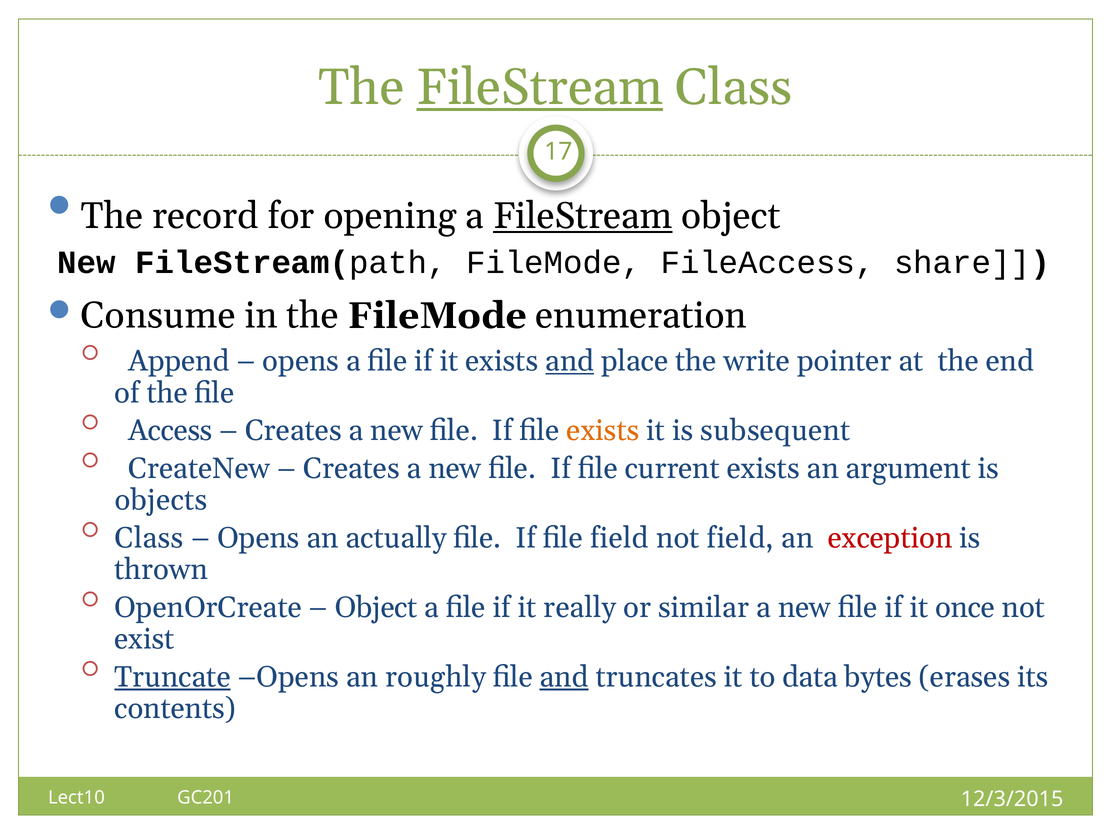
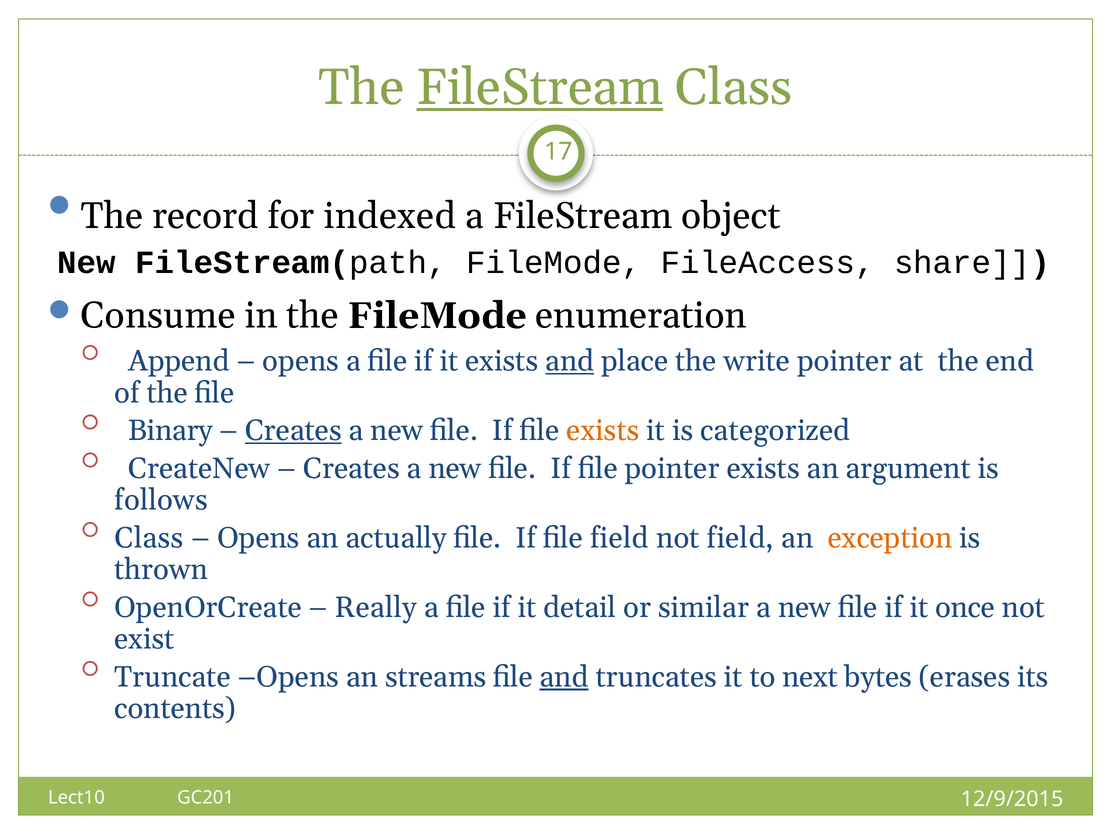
opening: opening -> indexed
FileStream at (583, 216) underline: present -> none
Access: Access -> Binary
Creates at (293, 431) underline: none -> present
subsequent: subsequent -> categorized
file current: current -> pointer
objects: objects -> follows
exception colour: red -> orange
Object at (376, 607): Object -> Really
really: really -> detail
Truncate underline: present -> none
roughly: roughly -> streams
data: data -> next
12/3/2015: 12/3/2015 -> 12/9/2015
